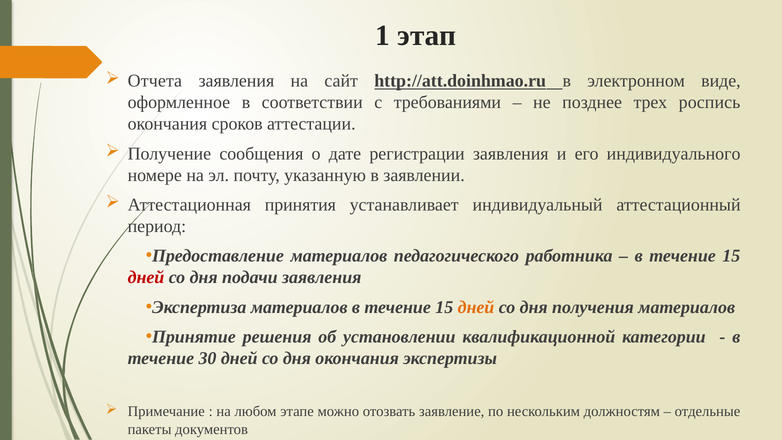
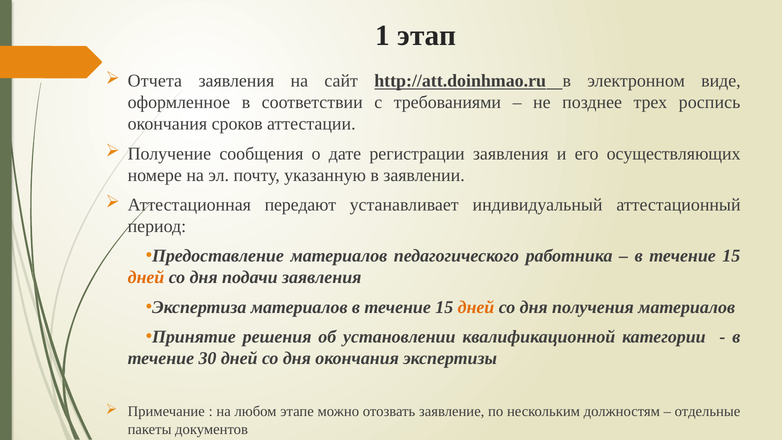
индивидуального: индивидуального -> осуществляющих
принятия: принятия -> передают
дней at (146, 277) colour: red -> orange
